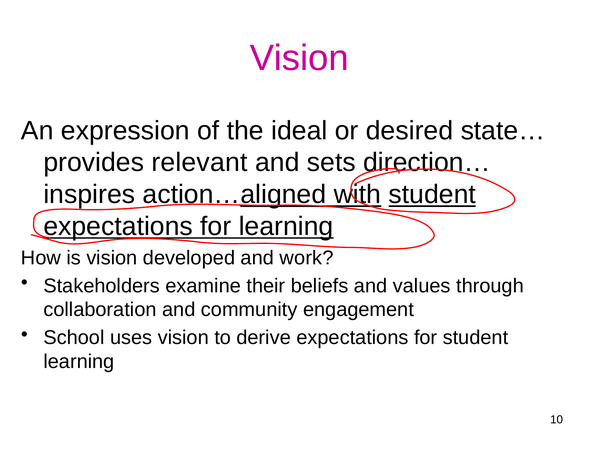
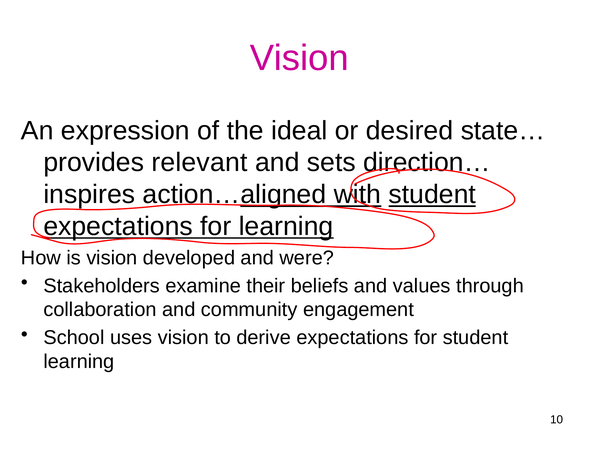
work: work -> were
